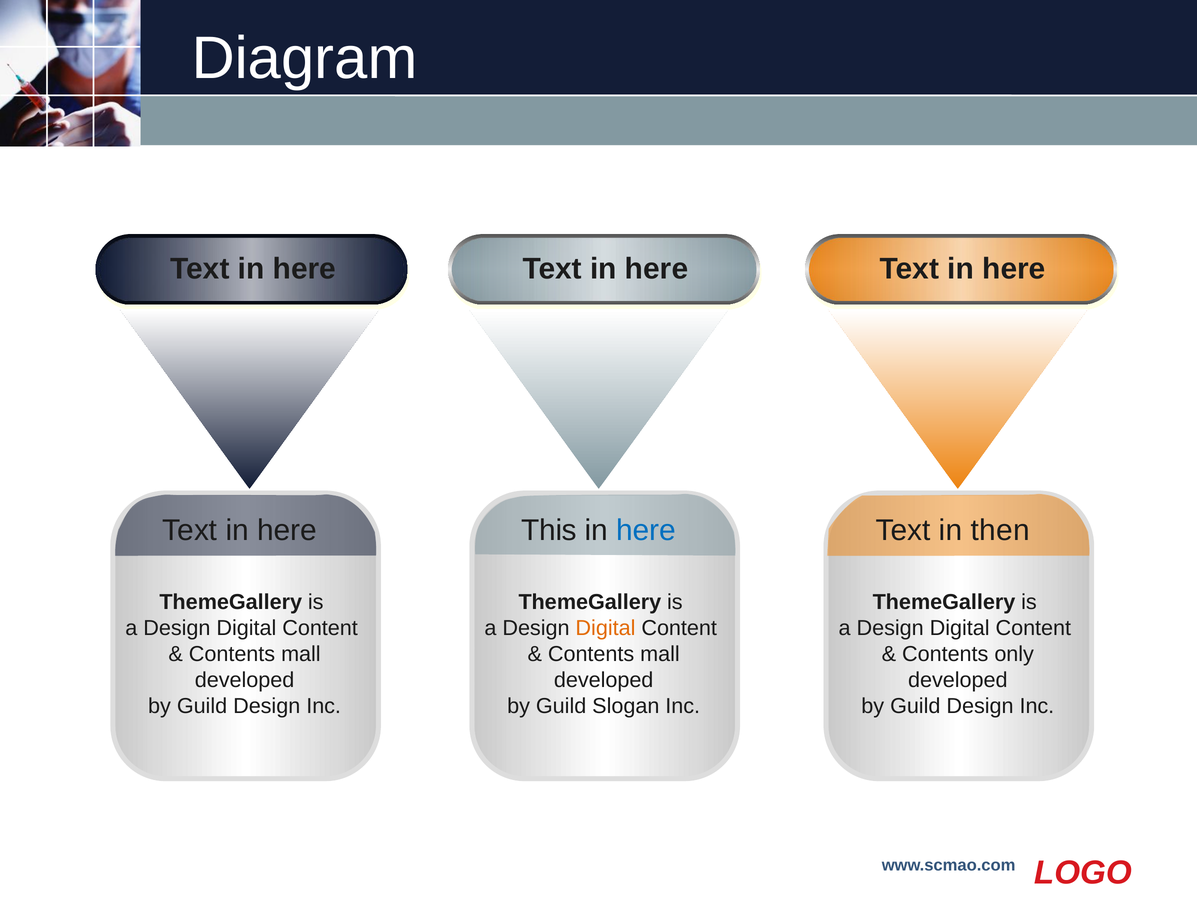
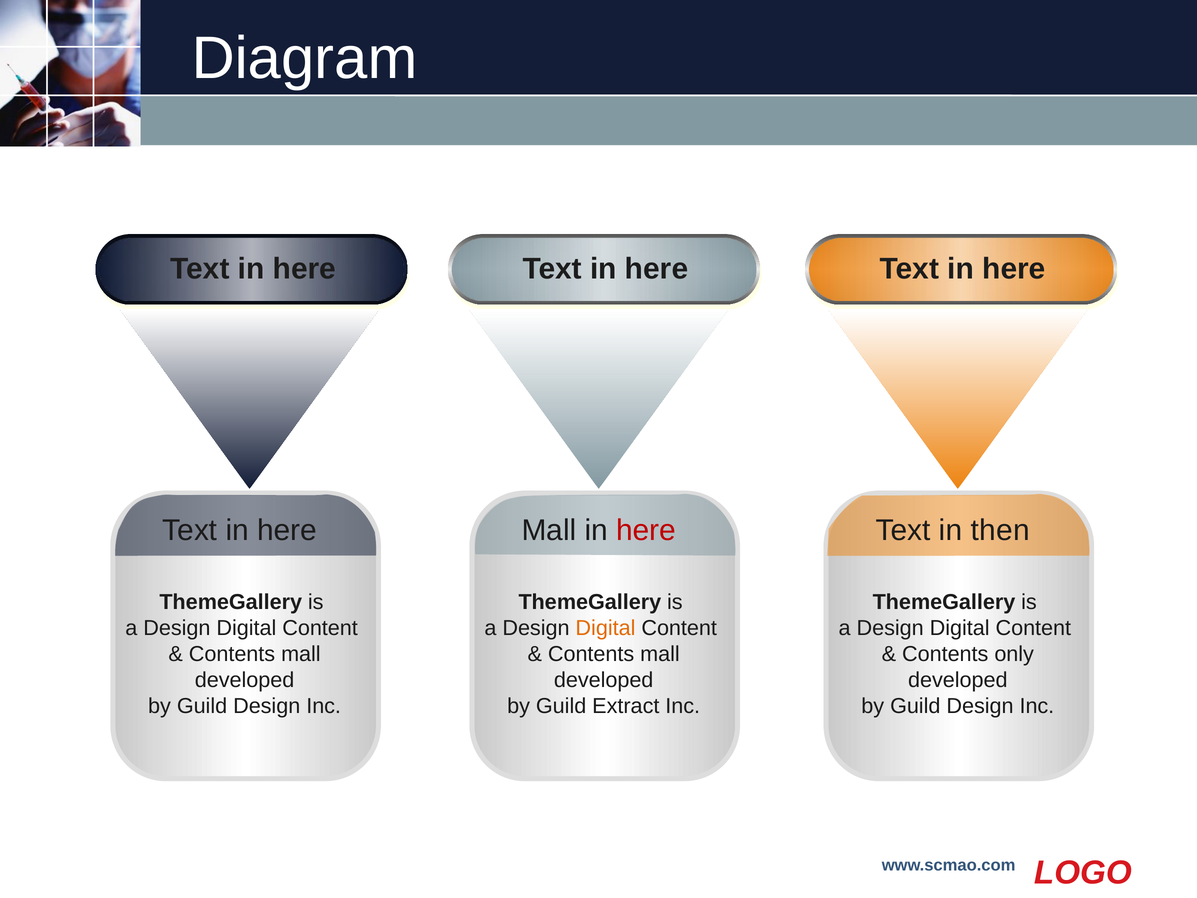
This at (549, 530): This -> Mall
here at (646, 530) colour: blue -> red
Slogan: Slogan -> Extract
